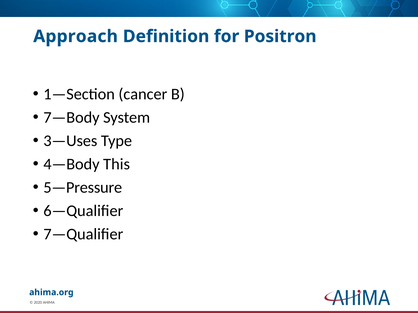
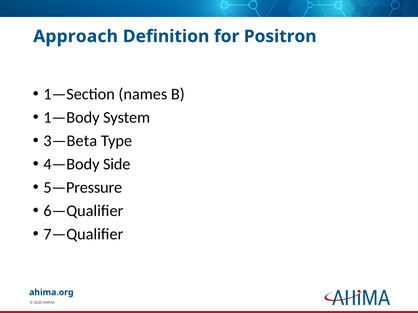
cancer: cancer -> names
7—Body: 7—Body -> 1—Body
3—Uses: 3—Uses -> 3—Beta
This: This -> Side
